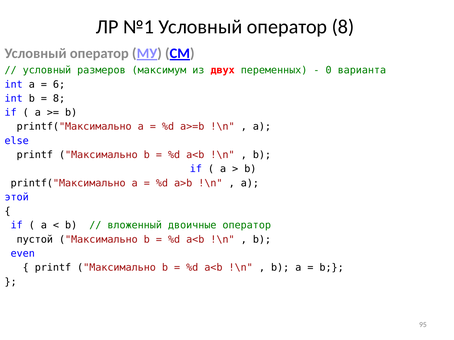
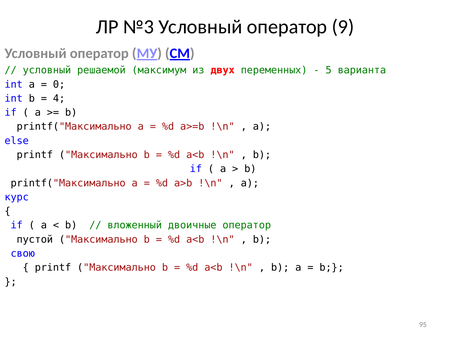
№1: №1 -> №3
оператор 8: 8 -> 9
размеров: размеров -> решаемой
0: 0 -> 5
6: 6 -> 0
8 at (59, 99): 8 -> 4
этой: этой -> курс
even: even -> свою
